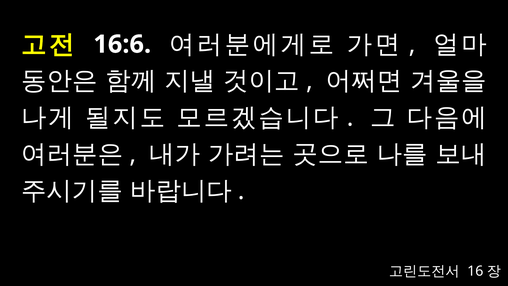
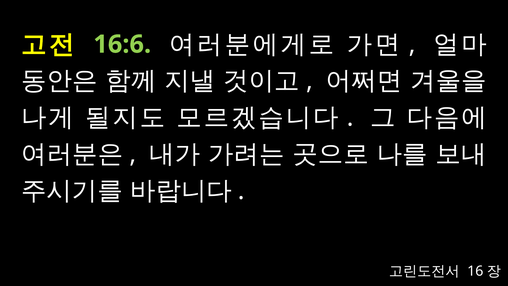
16:6 colour: white -> light green
